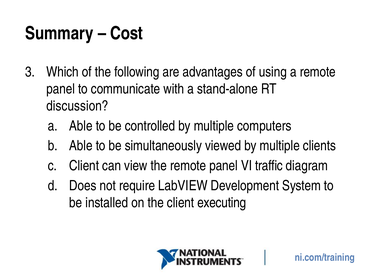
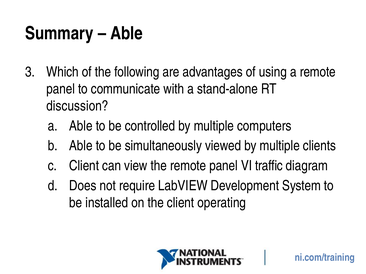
Cost at (127, 33): Cost -> Able
executing: executing -> operating
